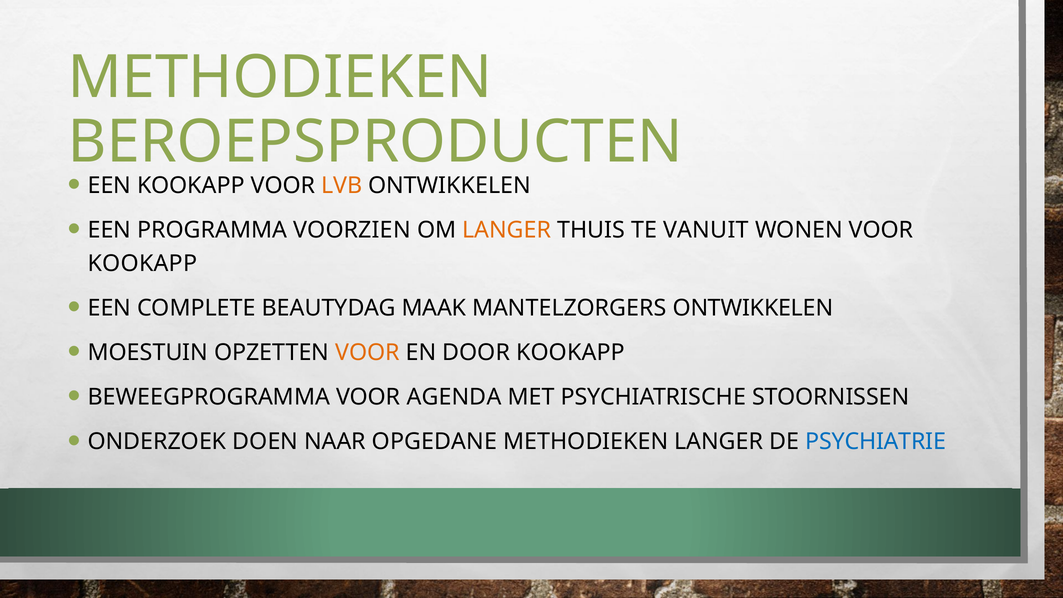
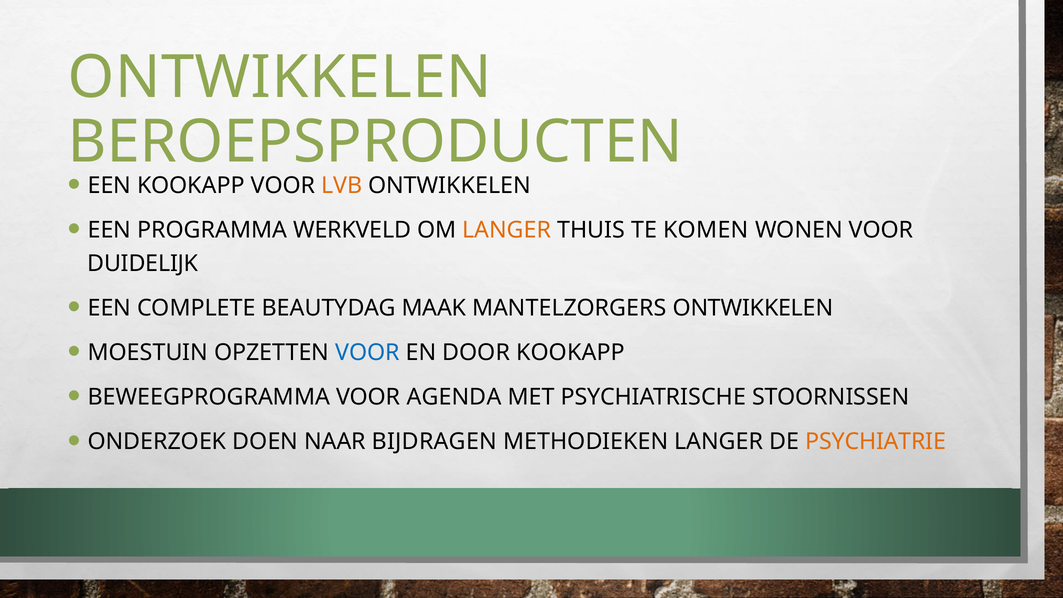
METHODIEKEN at (280, 77): METHODIEKEN -> ONTWIKKELEN
VOORZIEN: VOORZIEN -> WERKVELD
VANUIT: VANUIT -> KOMEN
KOOKAPP at (143, 263): KOOKAPP -> DUIDELIJK
VOOR at (367, 352) colour: orange -> blue
OPGEDANE: OPGEDANE -> BIJDRAGEN
PSYCHIATRIE colour: blue -> orange
